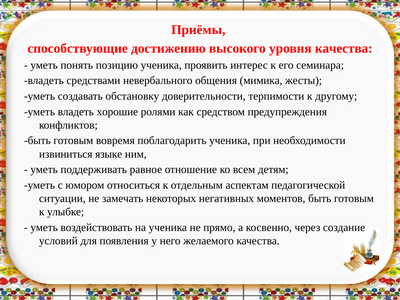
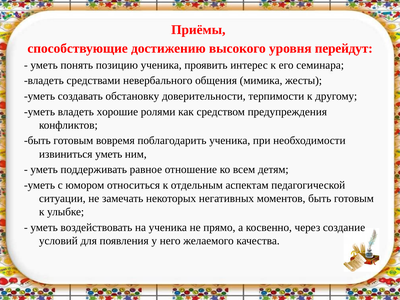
уровня качества: качества -> перейдут
извиниться языке: языке -> уметь
